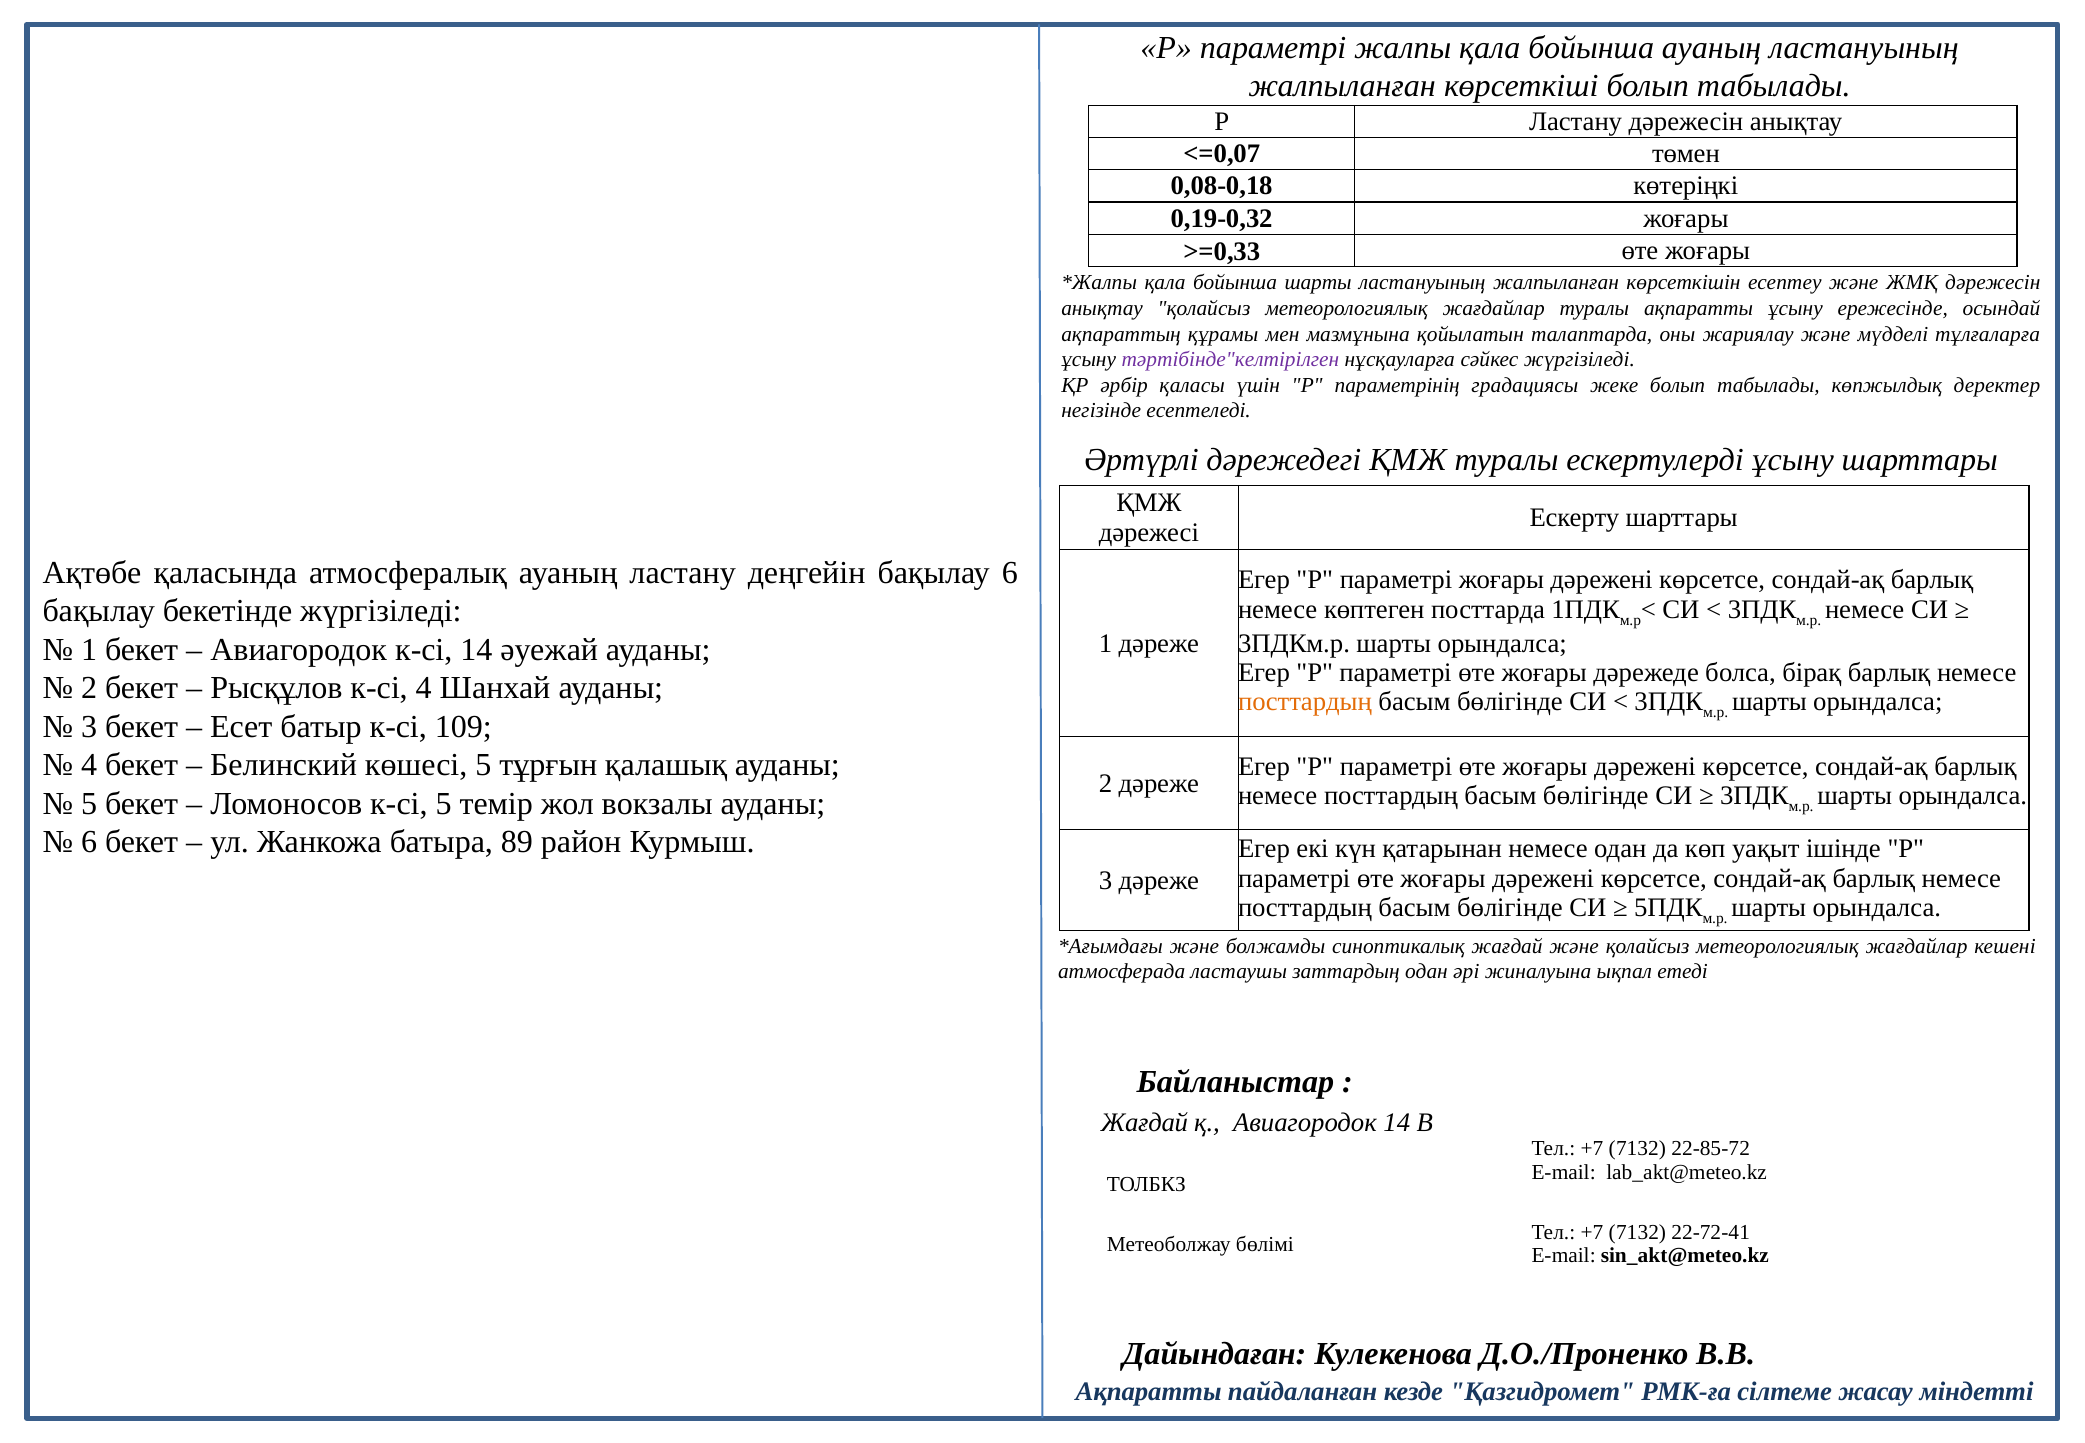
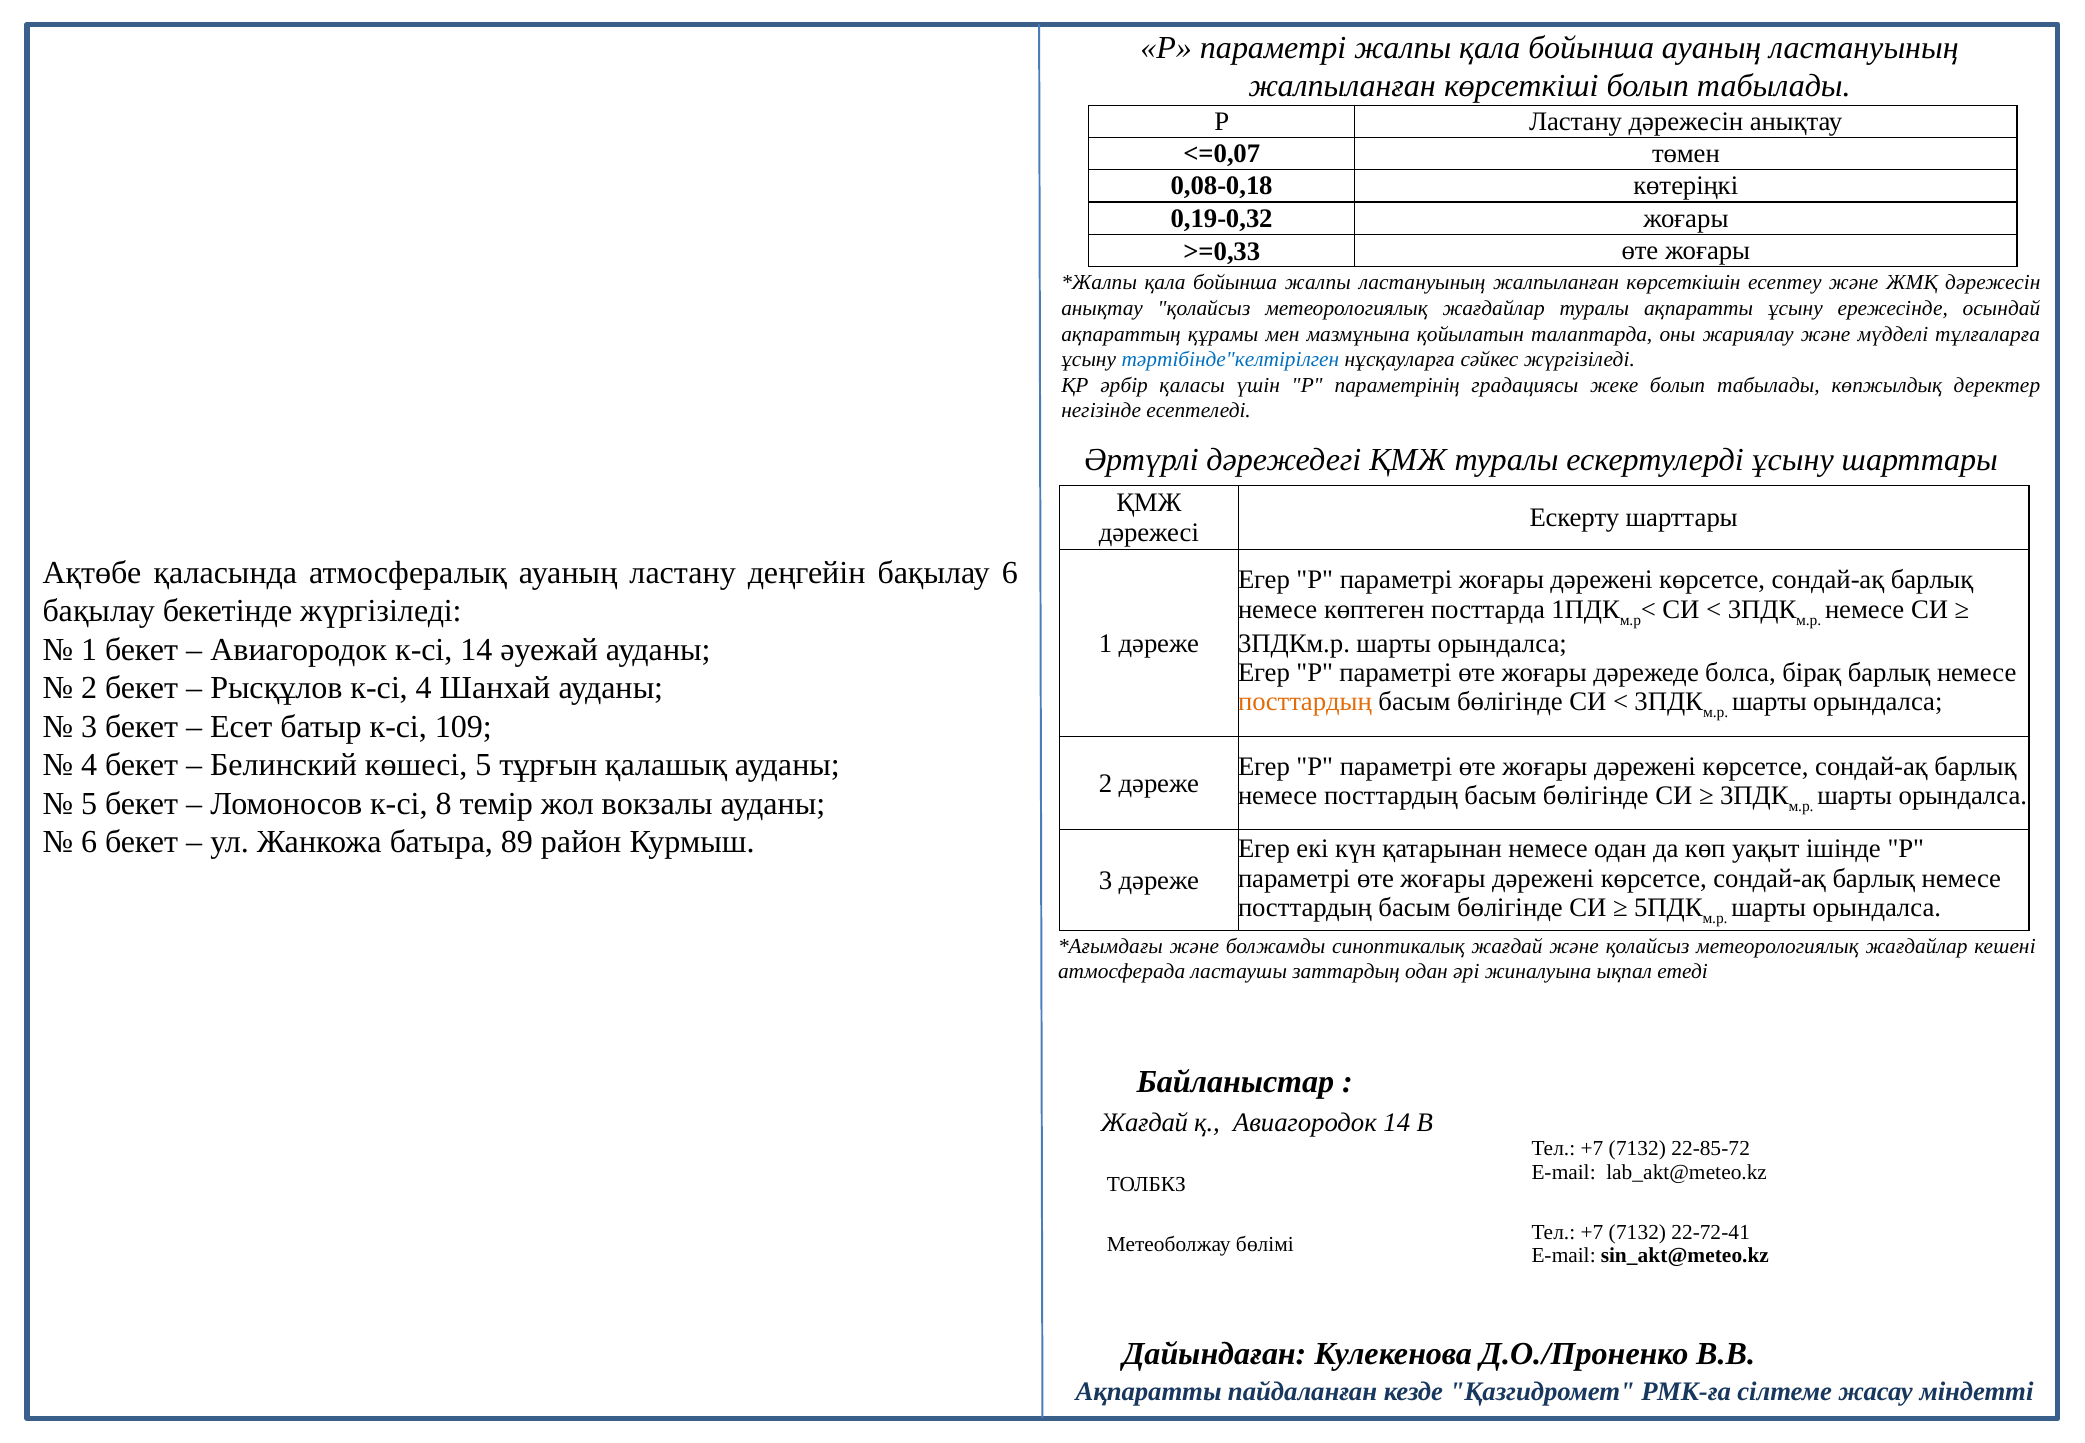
бойынша шарты: шарты -> жалпы
тәртібінде"келтірілген colour: purple -> blue
к-сі 5: 5 -> 8
